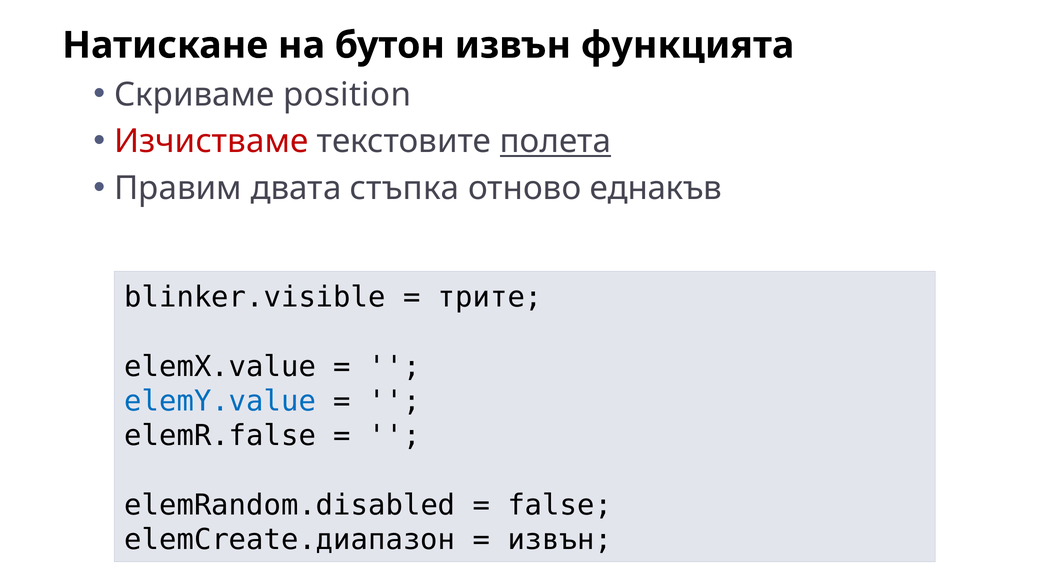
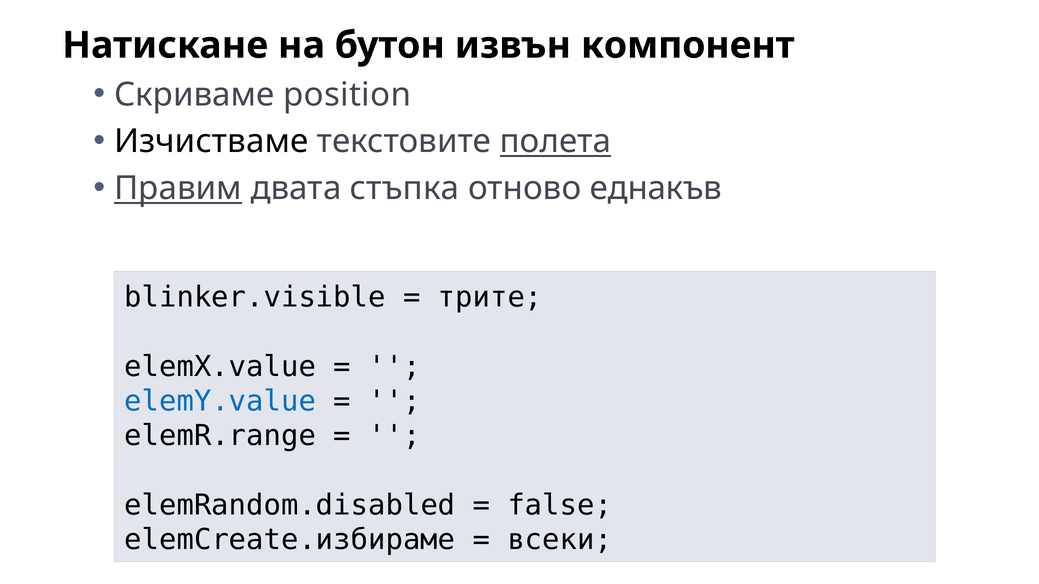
функцията: функцията -> компонент
Изчистваме colour: red -> black
Правим underline: none -> present
elemR.false: elemR.false -> elemR.range
elemCreate.диапазон: elemCreate.диапазон -> elemCreate.избираме
извън at (560, 540): извън -> всеки
